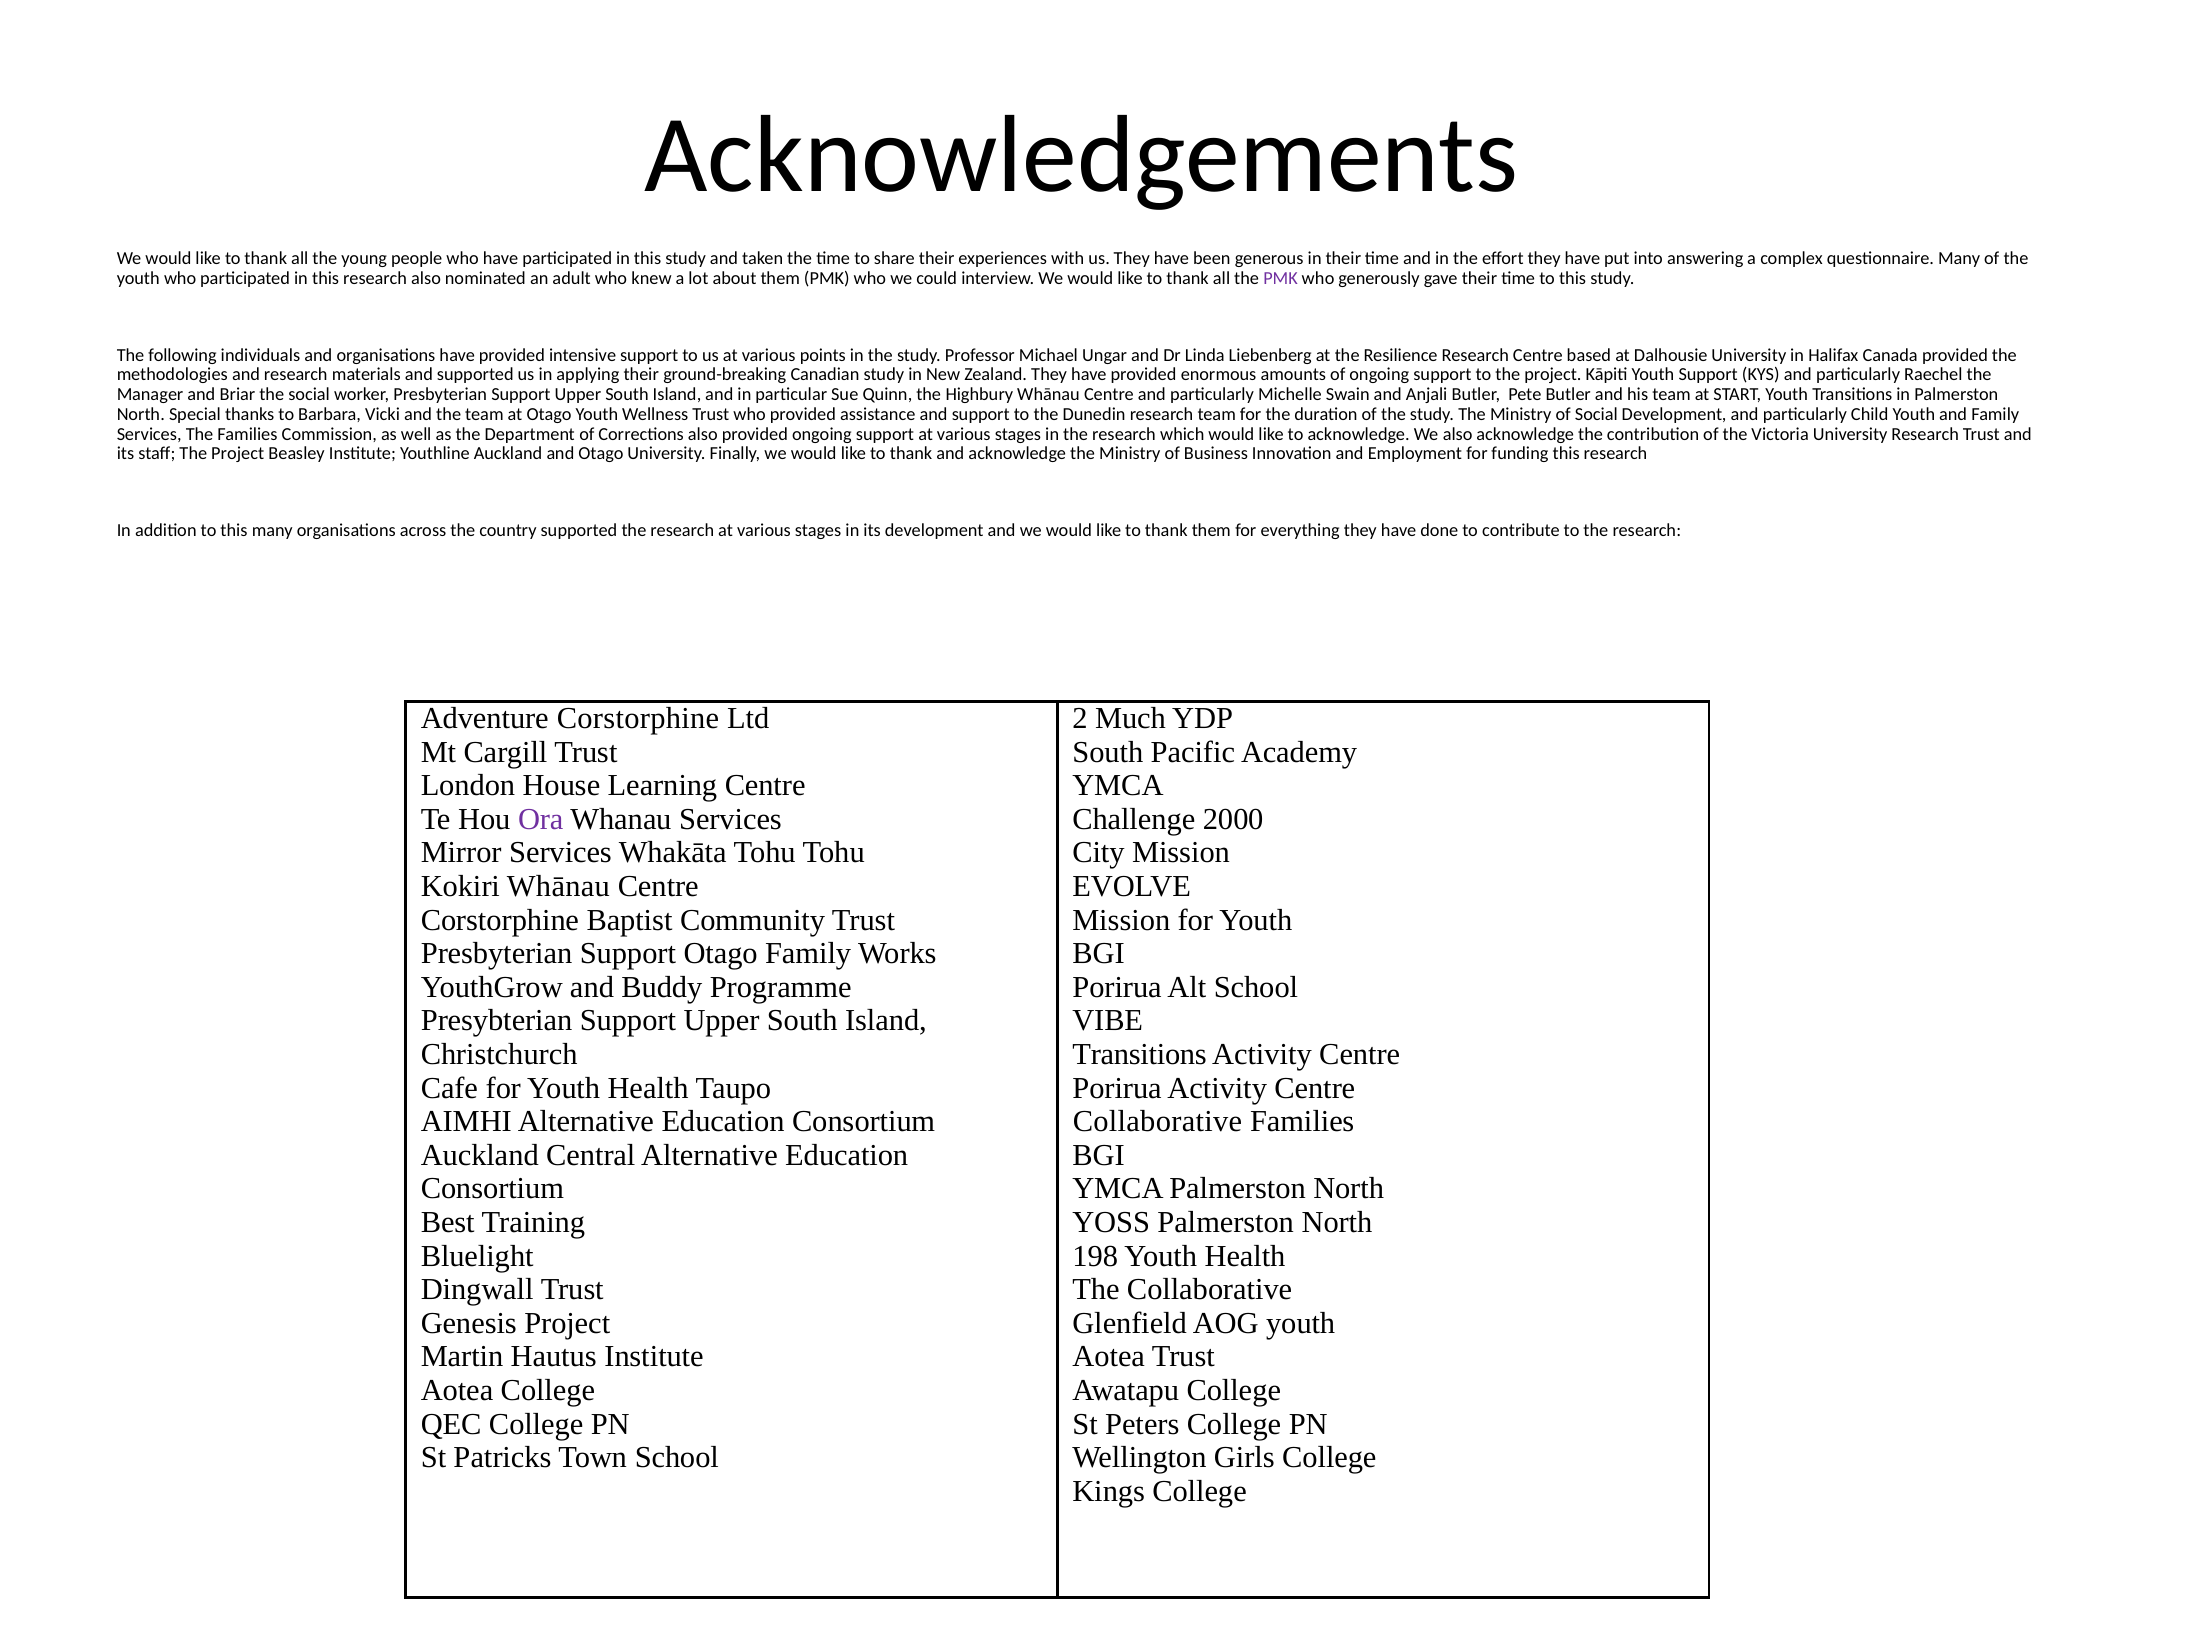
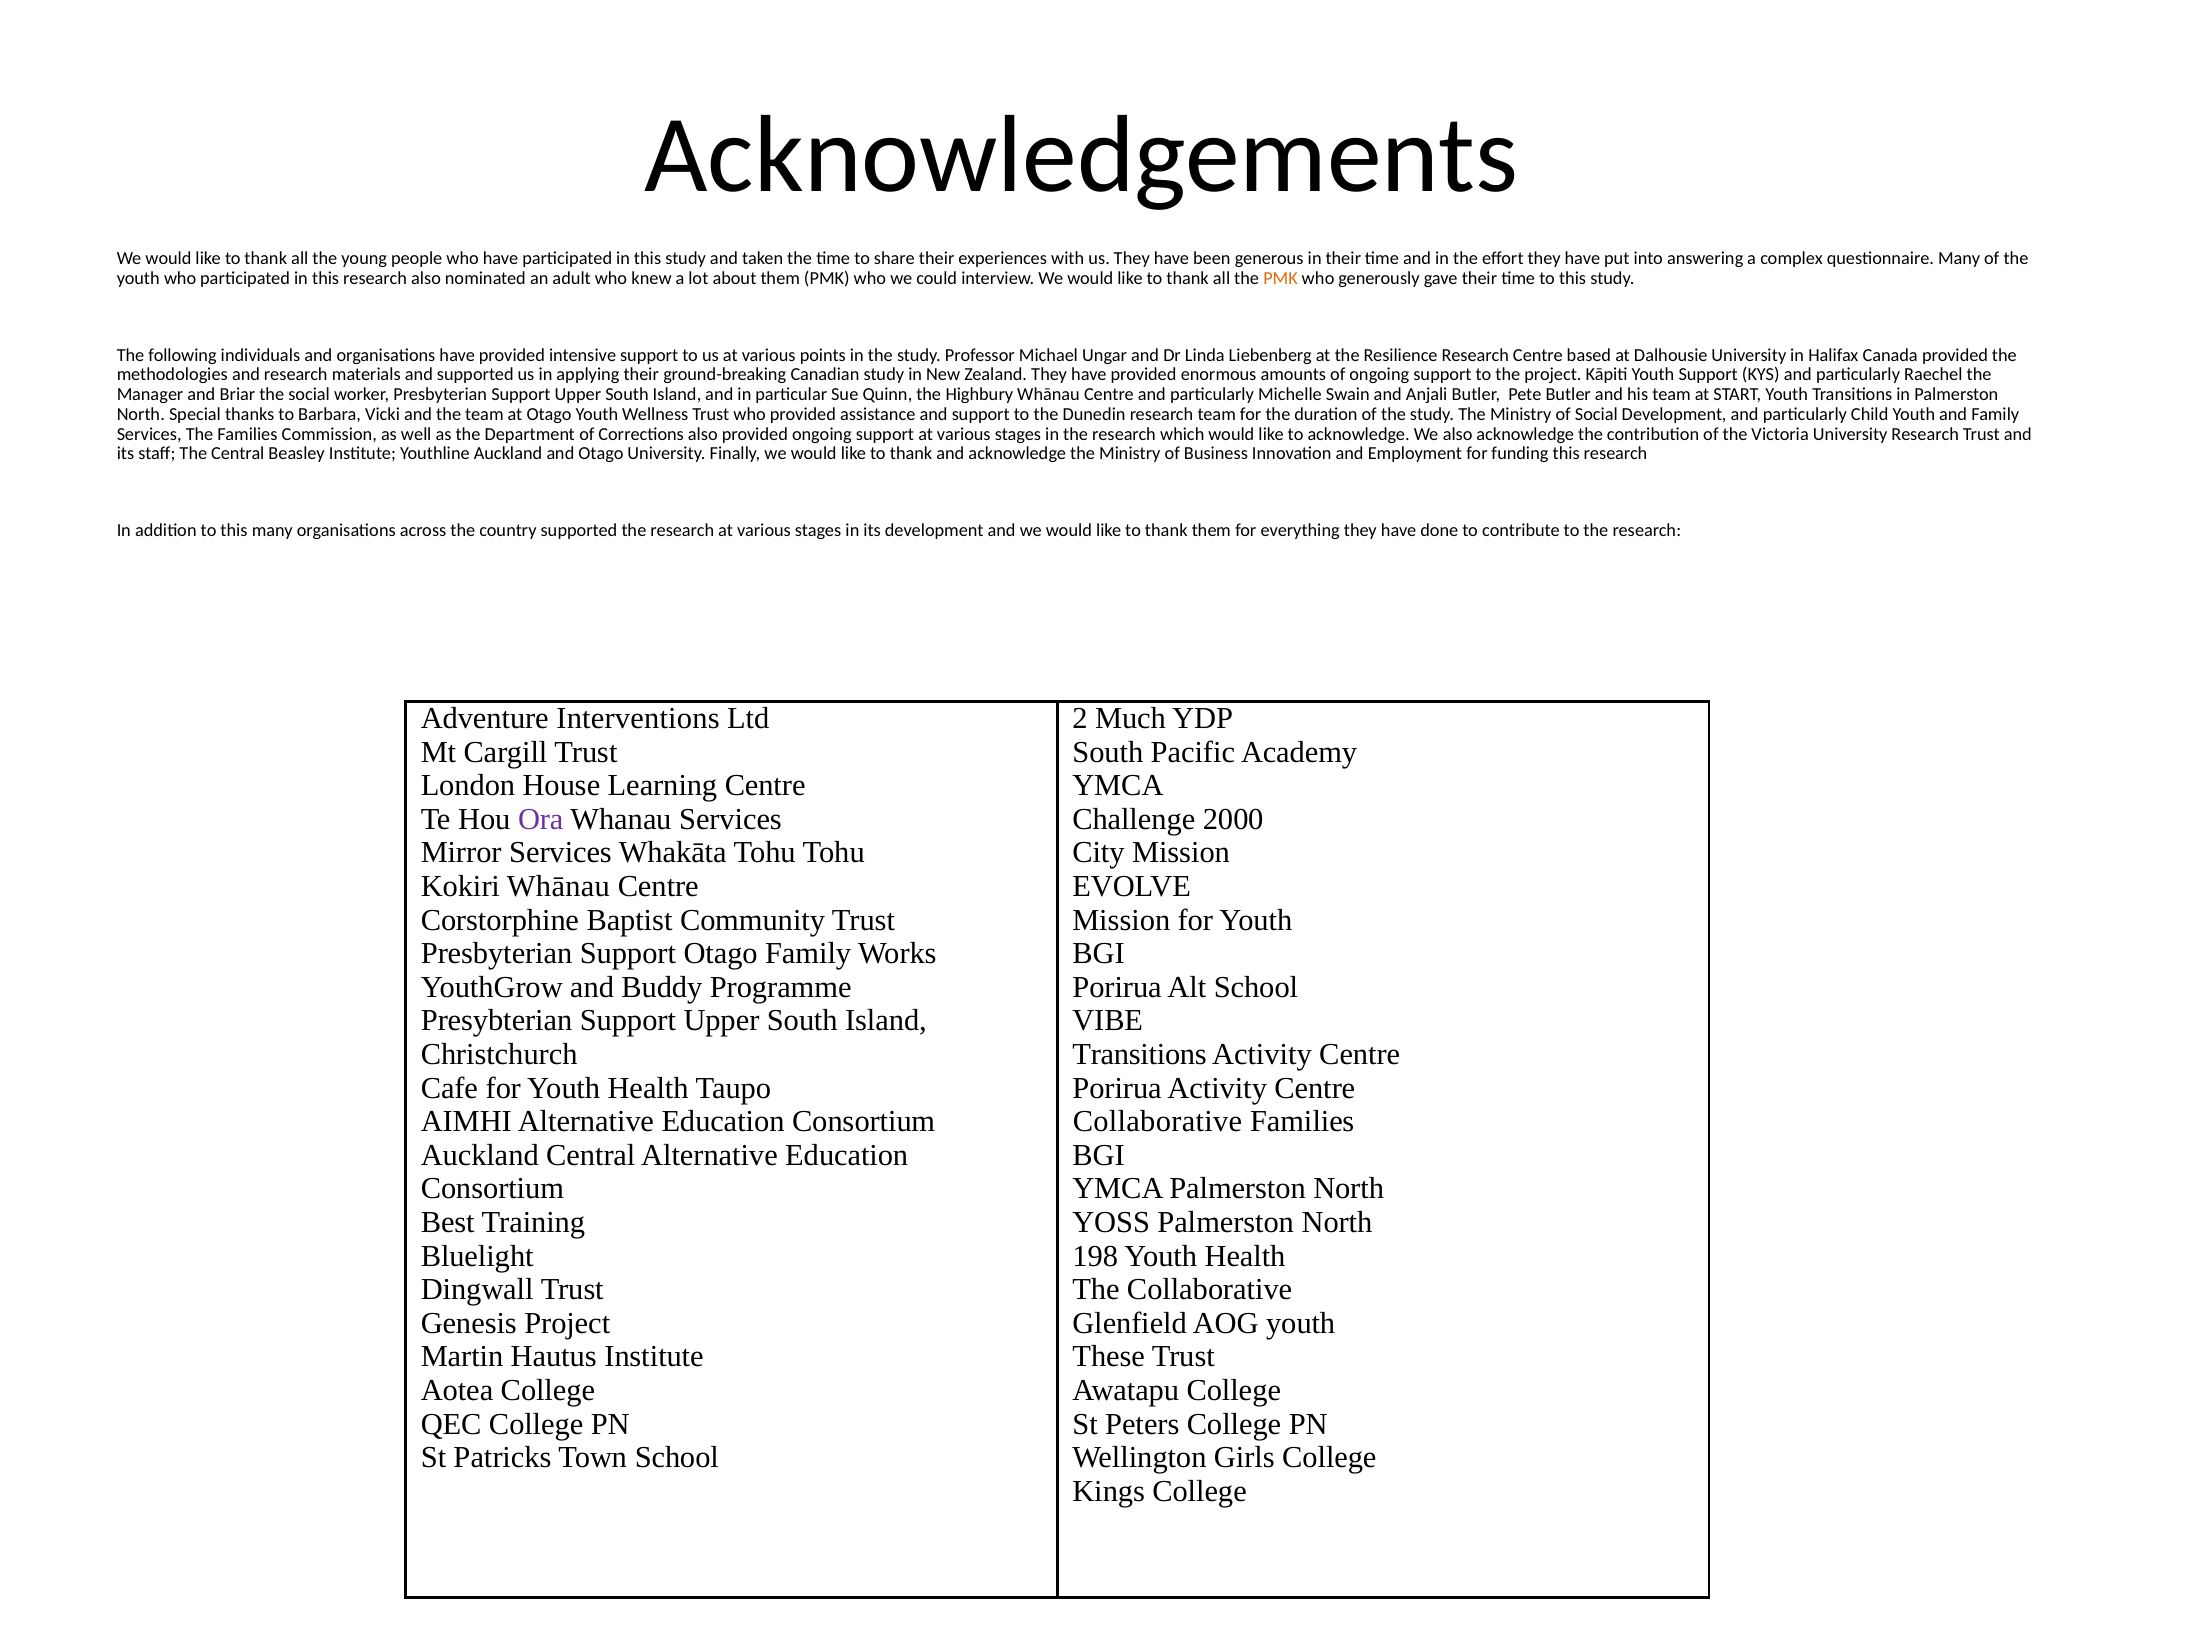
PMK at (1281, 278) colour: purple -> orange
staff The Project: Project -> Central
Adventure Corstorphine: Corstorphine -> Interventions
Aotea at (1109, 1357): Aotea -> These
